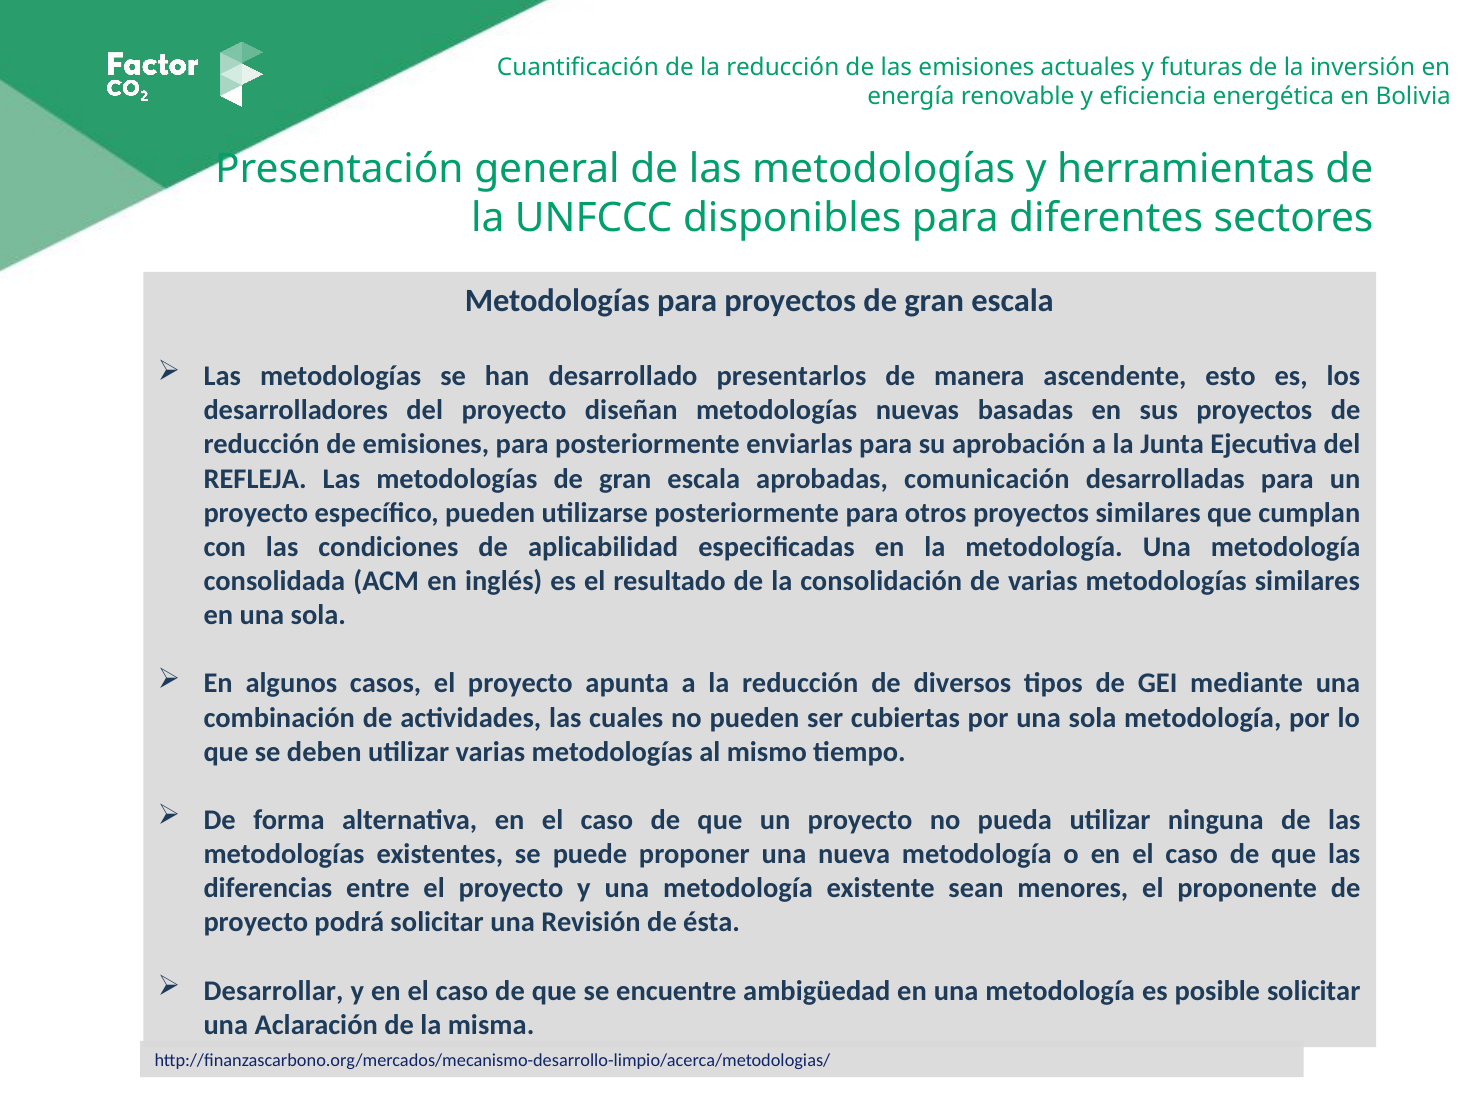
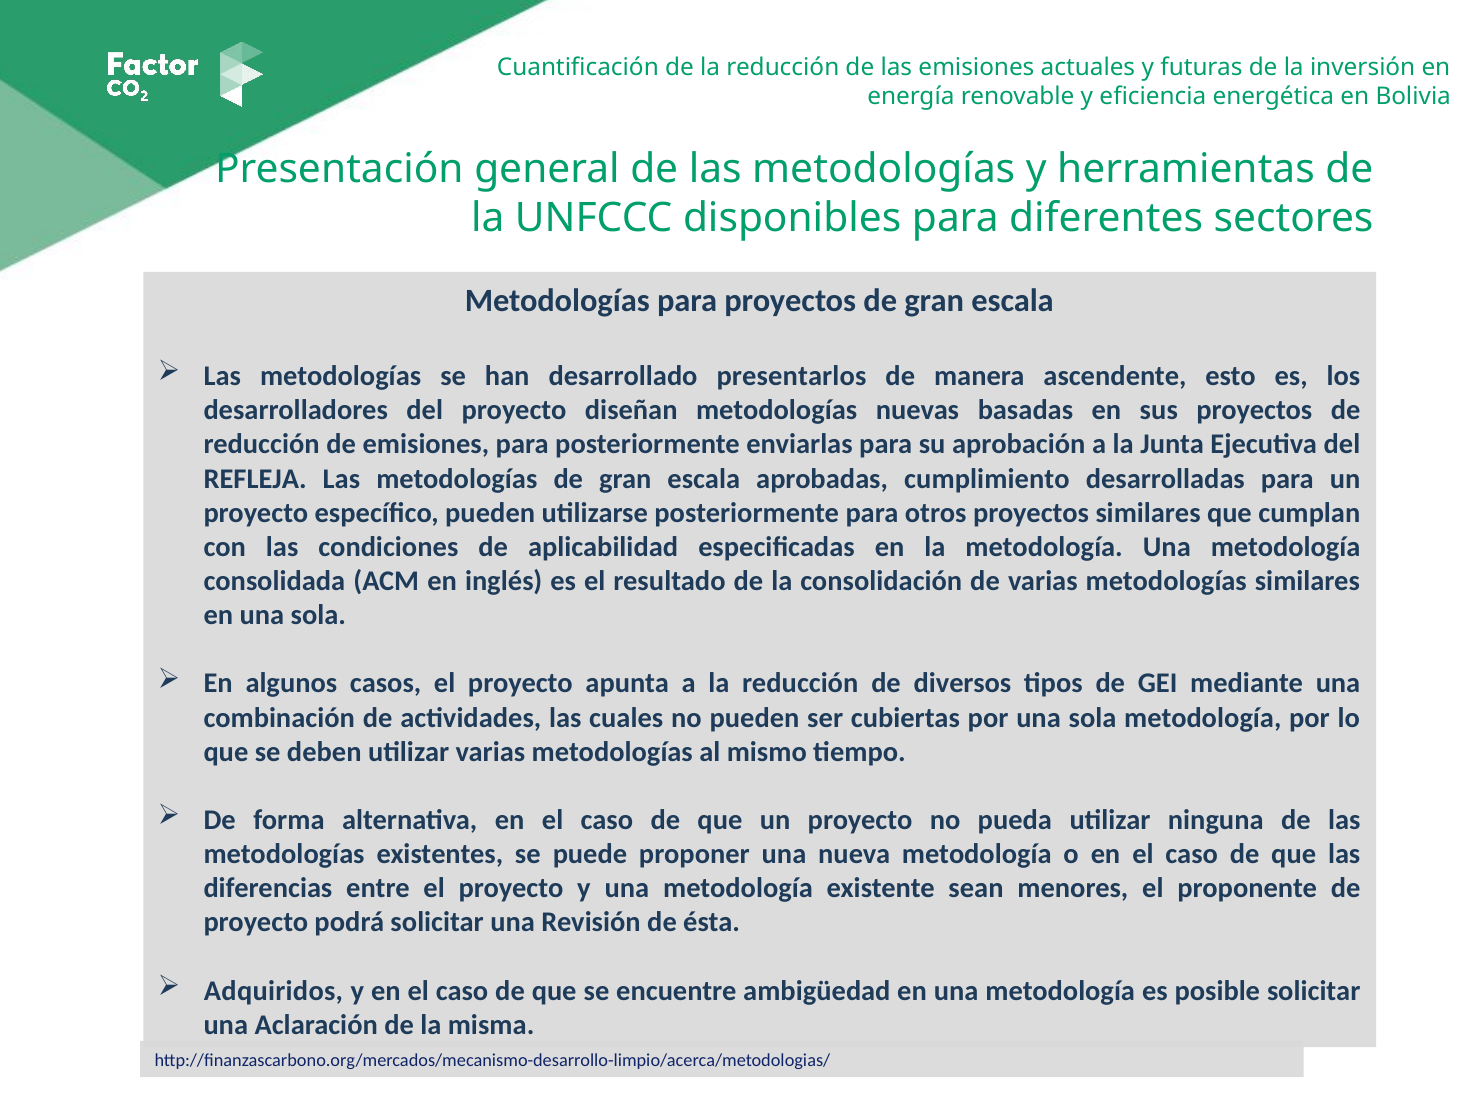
comunicación: comunicación -> cumplimiento
Desarrollar: Desarrollar -> Adquiridos
